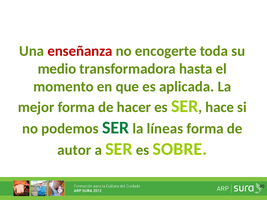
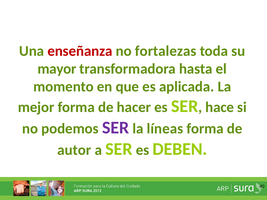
encogerte: encogerte -> fortalezas
medio: medio -> mayor
SER at (116, 128) colour: green -> purple
SOBRE: SOBRE -> DEBEN
